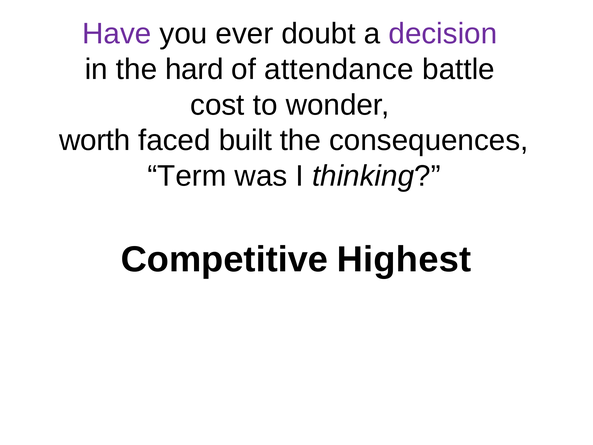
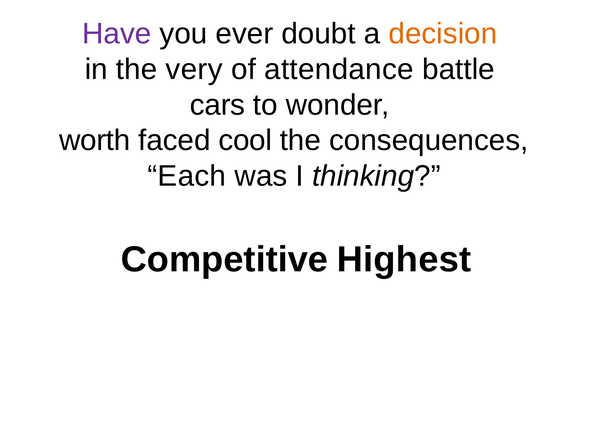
decision colour: purple -> orange
hard: hard -> very
cost: cost -> cars
built: built -> cool
Term: Term -> Each
